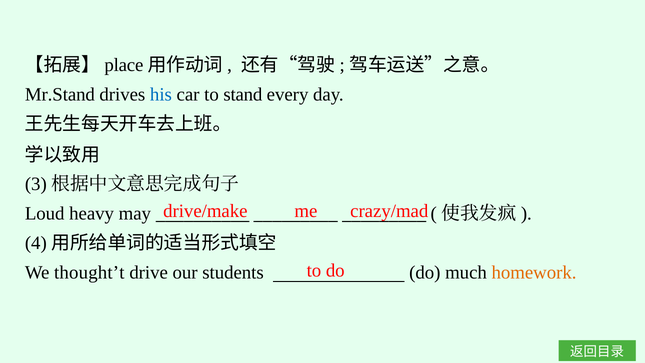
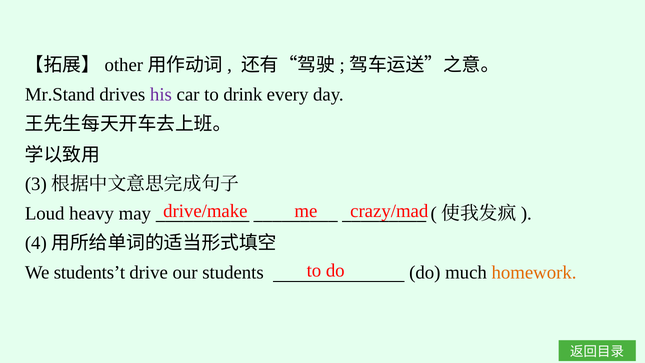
place: place -> other
his colour: blue -> purple
stand: stand -> drink
thought’t: thought’t -> students’t
